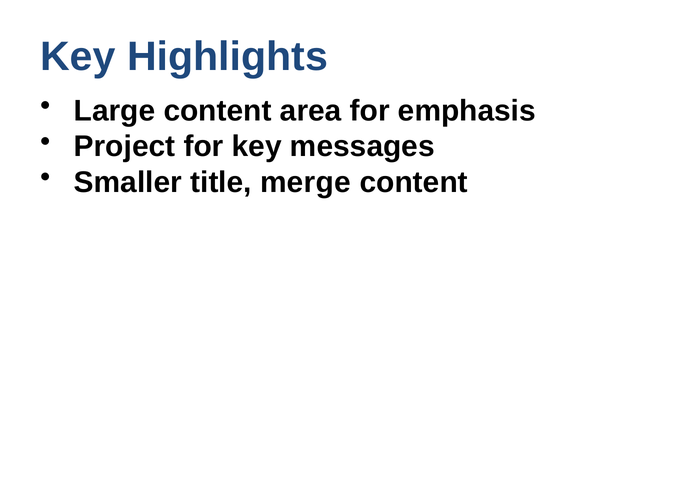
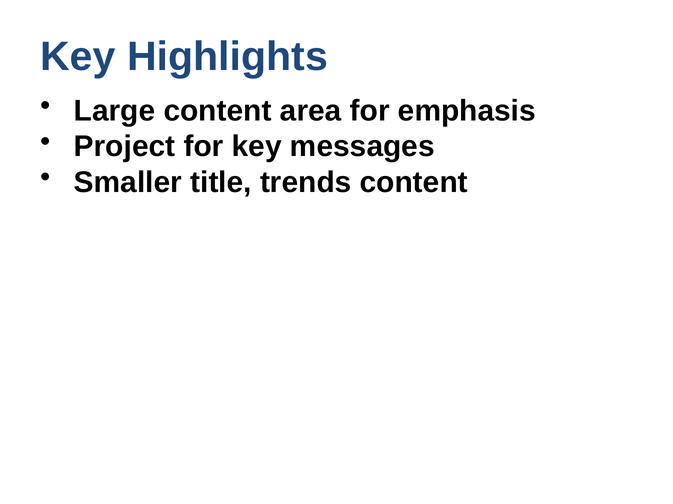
merge: merge -> trends
